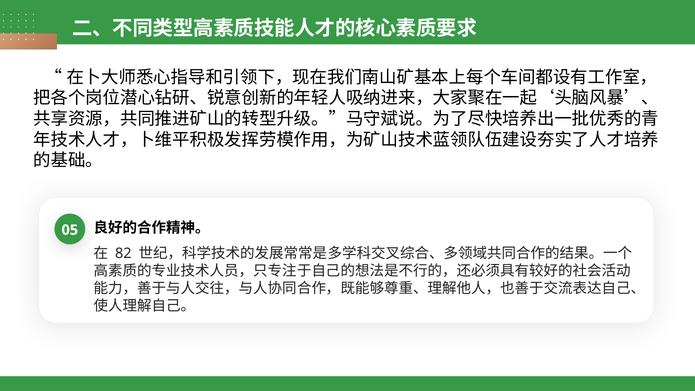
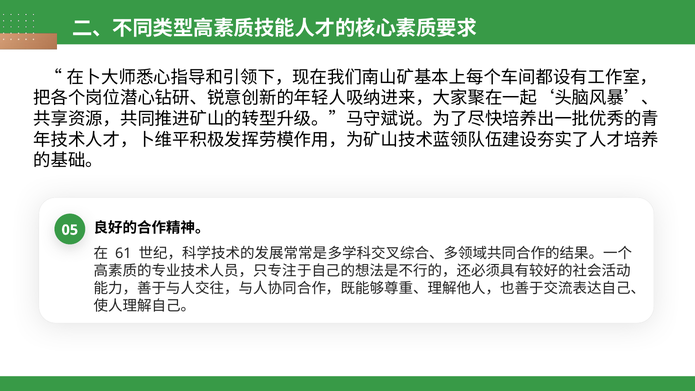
82: 82 -> 61
